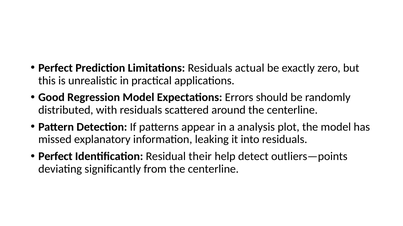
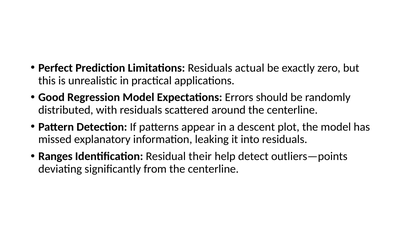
analysis: analysis -> descent
Perfect at (55, 157): Perfect -> Ranges
